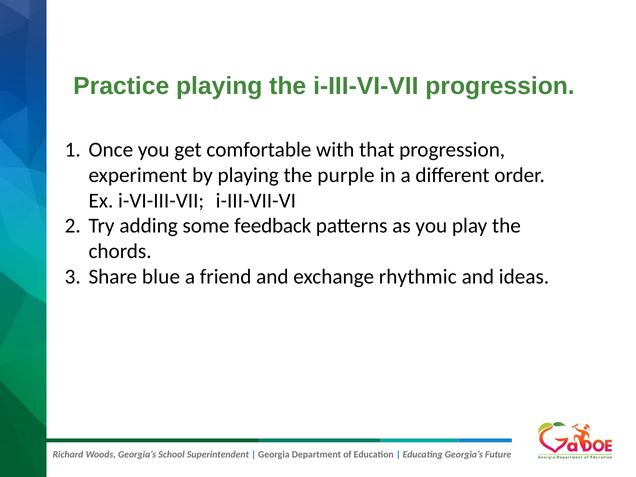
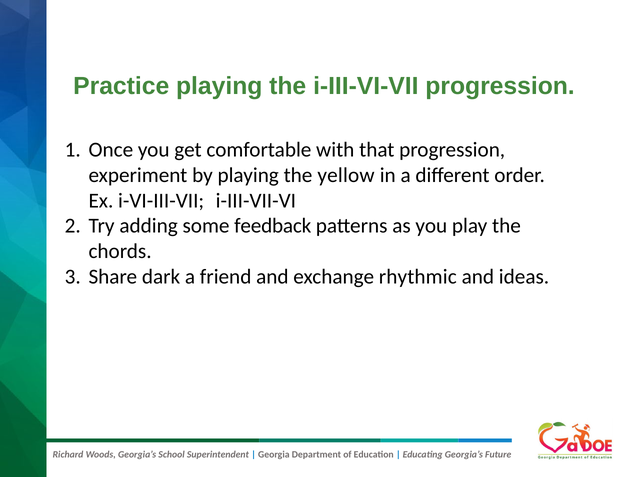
purple: purple -> yellow
blue: blue -> dark
